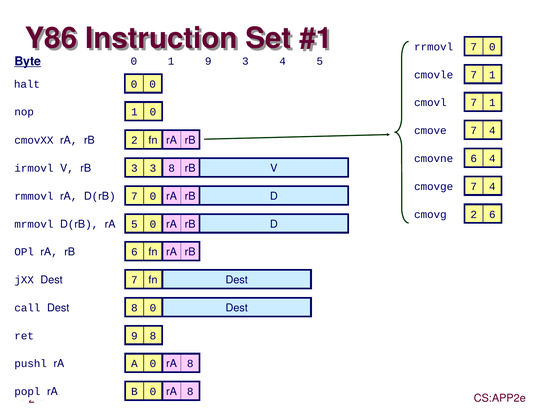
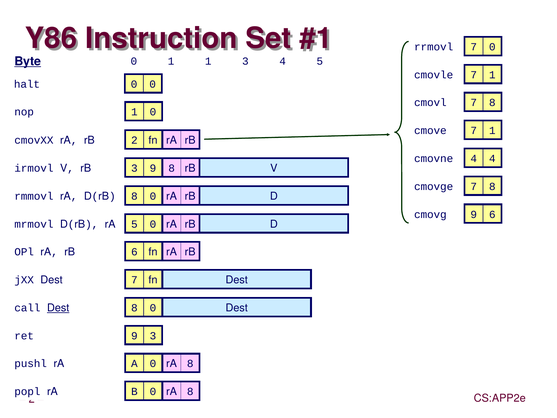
1 9: 9 -> 1
cmovl 7 1: 1 -> 8
cmove 7 4: 4 -> 1
cmovne 6: 6 -> 4
3 3: 3 -> 9
cmovge 7 4: 4 -> 8
D(rB 7: 7 -> 8
cmovg 2: 2 -> 9
Dest at (58, 308) underline: none -> present
9 8: 8 -> 3
